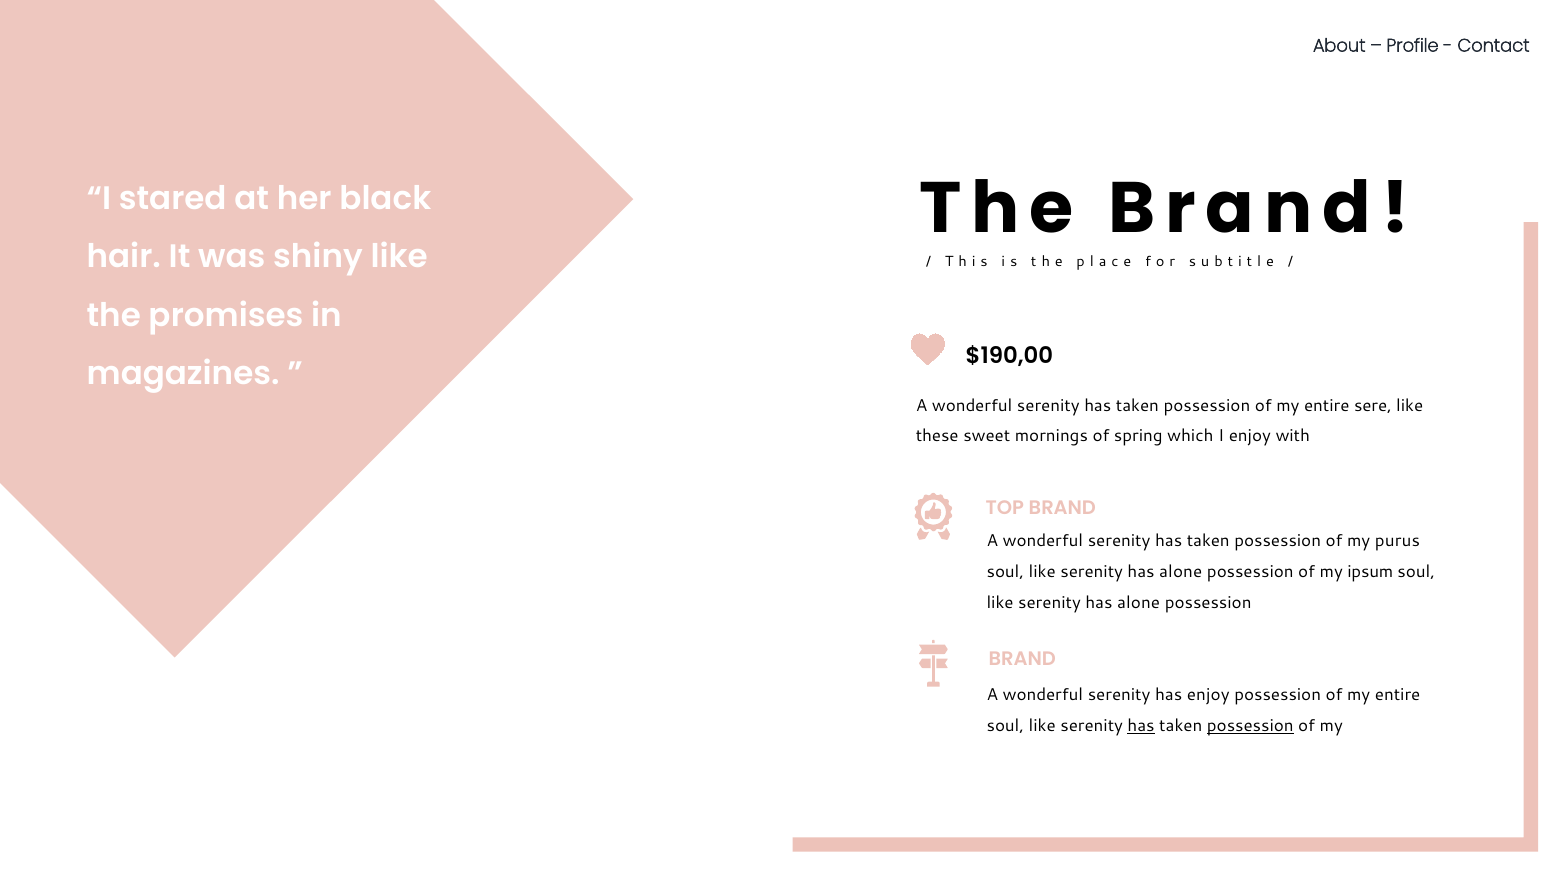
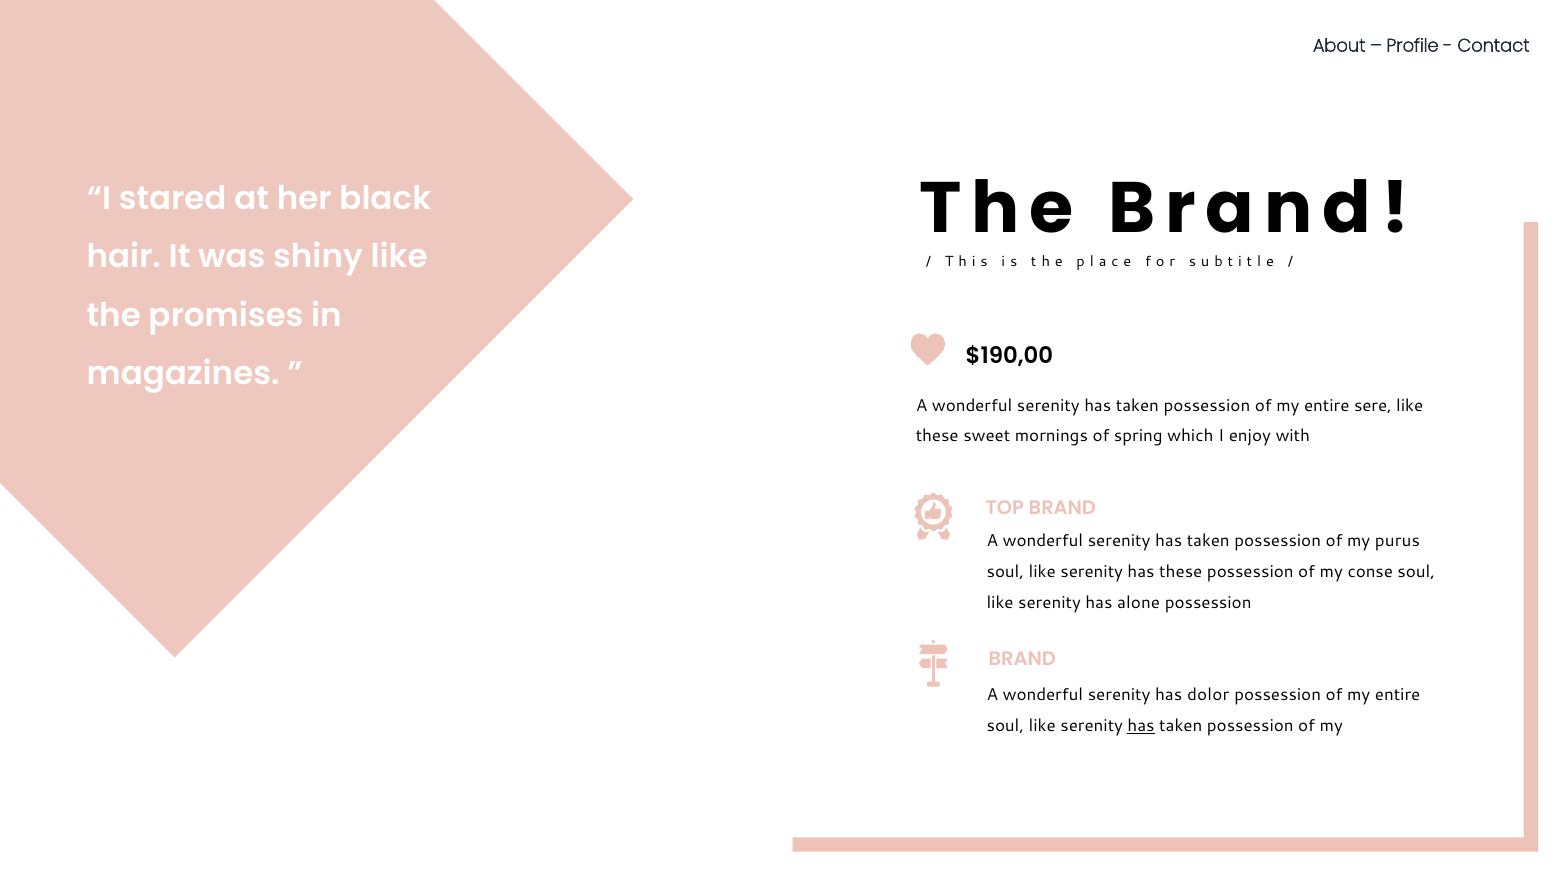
alone at (1181, 572): alone -> these
ipsum: ipsum -> conse
has enjoy: enjoy -> dolor
possession at (1250, 726) underline: present -> none
